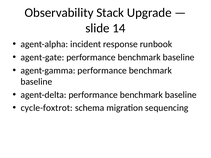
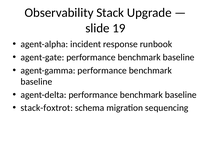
14: 14 -> 19
cycle-foxtrot: cycle-foxtrot -> stack-foxtrot
